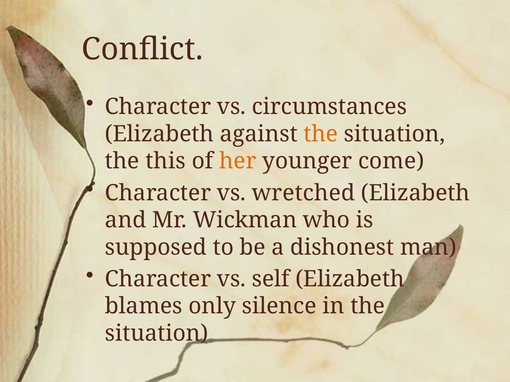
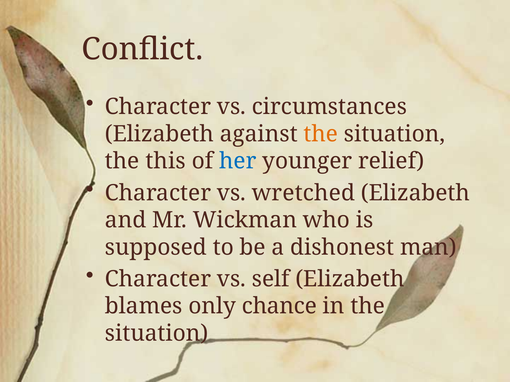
her colour: orange -> blue
come: come -> relief
silence: silence -> chance
